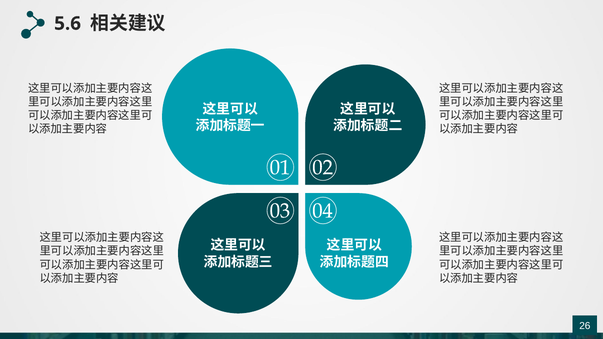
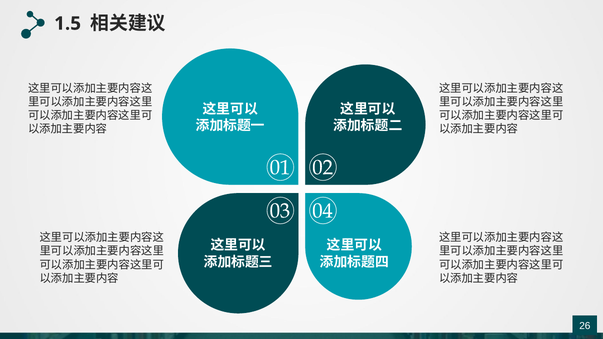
5.6: 5.6 -> 1.5
